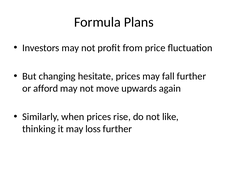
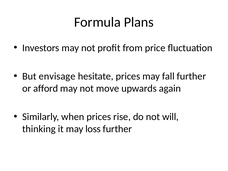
changing: changing -> envisage
like: like -> will
